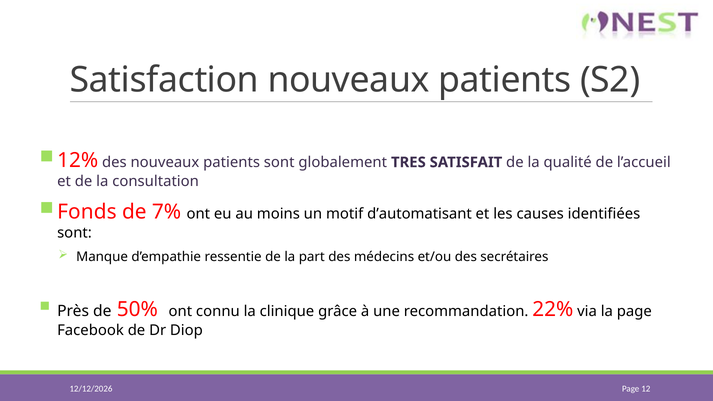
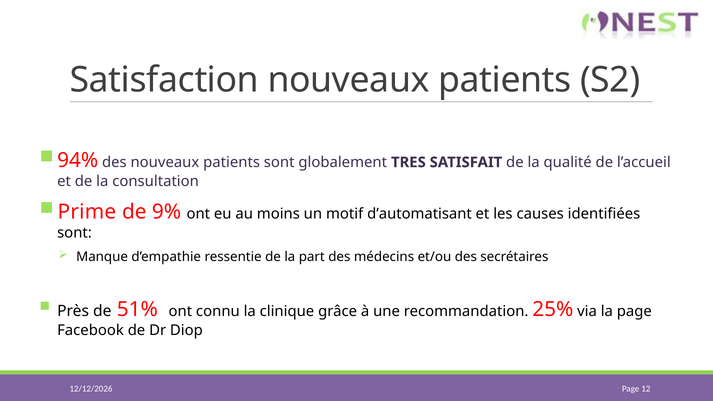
12%: 12% -> 94%
Fonds: Fonds -> Prime
7%: 7% -> 9%
50%: 50% -> 51%
22%: 22% -> 25%
